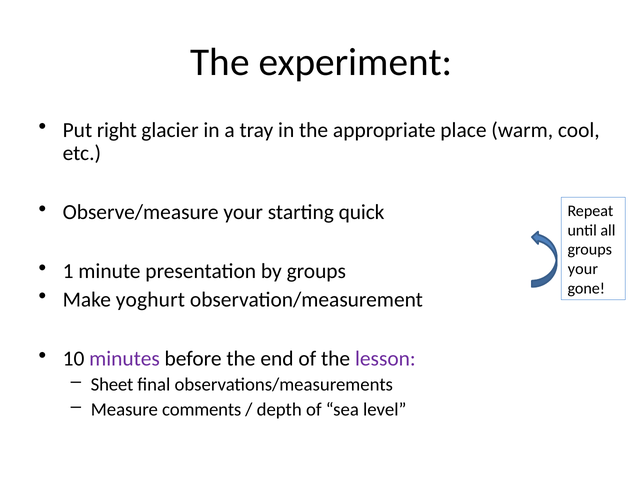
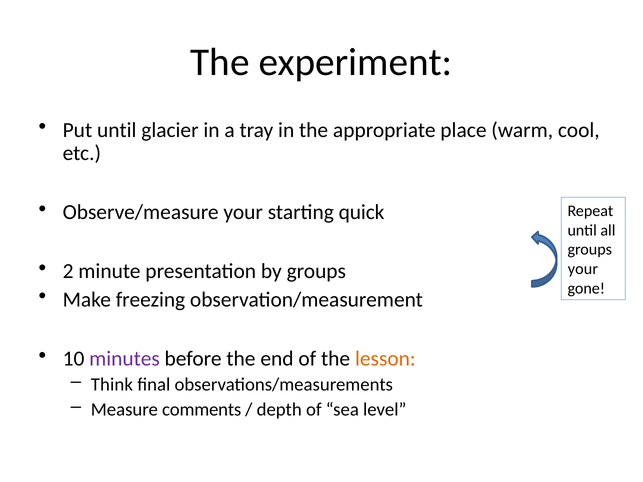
Put right: right -> until
1: 1 -> 2
yoghurt: yoghurt -> freezing
lesson colour: purple -> orange
Sheet: Sheet -> Think
